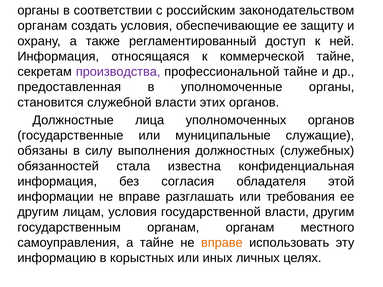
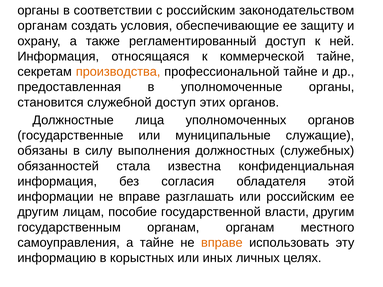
производства colour: purple -> orange
служебной власти: власти -> доступ
или требования: требования -> российским
лицам условия: условия -> пособие
